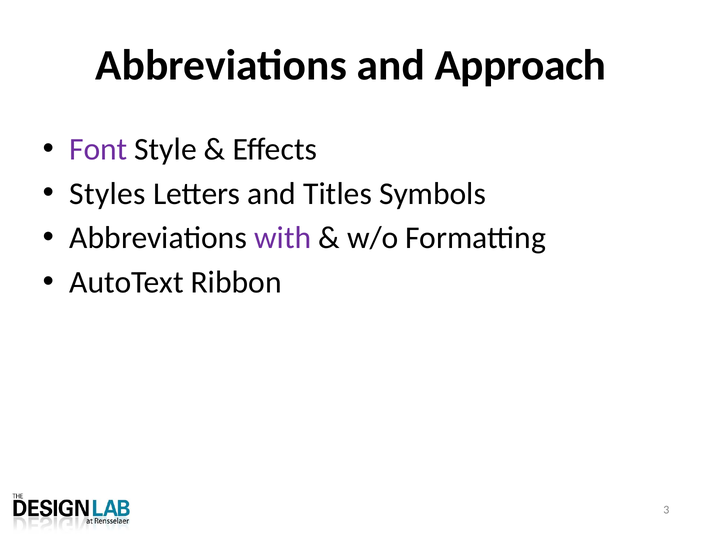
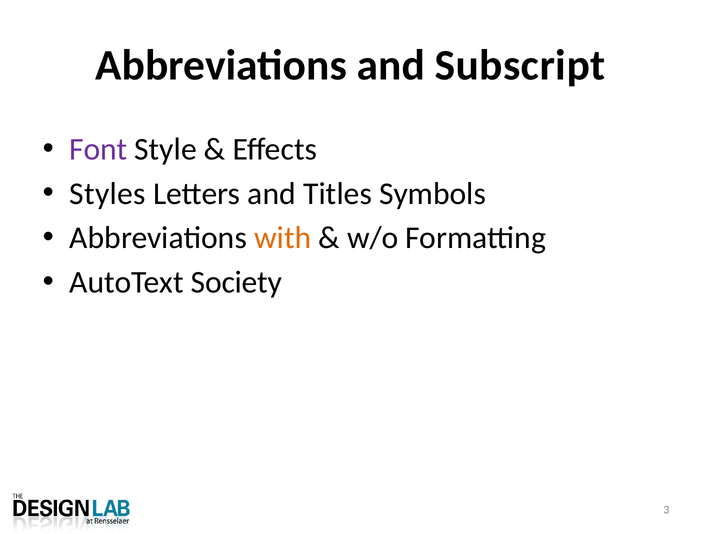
Approach: Approach -> Subscript
with colour: purple -> orange
Ribbon: Ribbon -> Society
